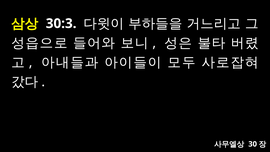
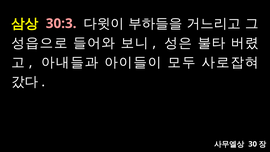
30:3 colour: white -> pink
